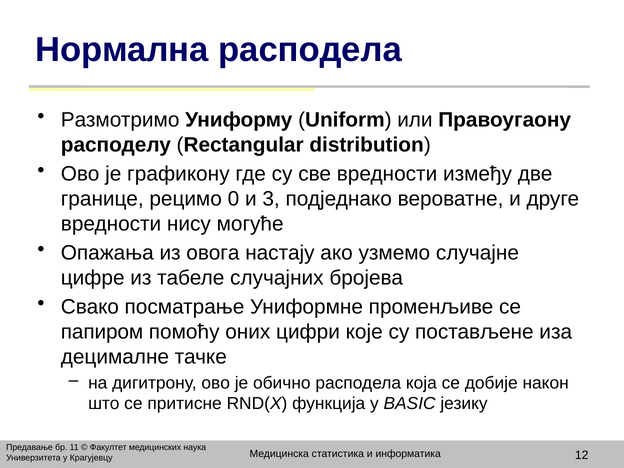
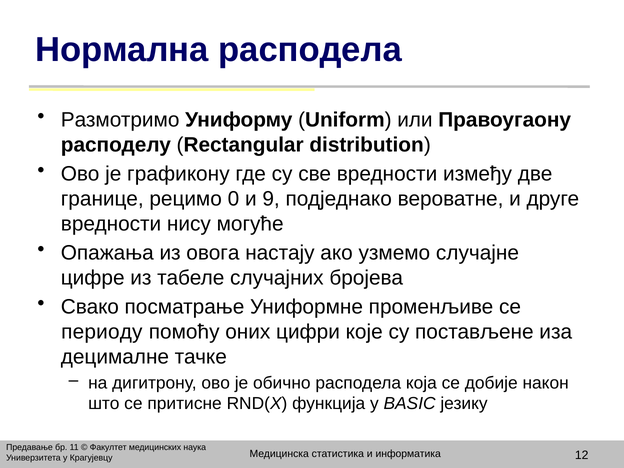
3: 3 -> 9
папиром: папиром -> периоду
